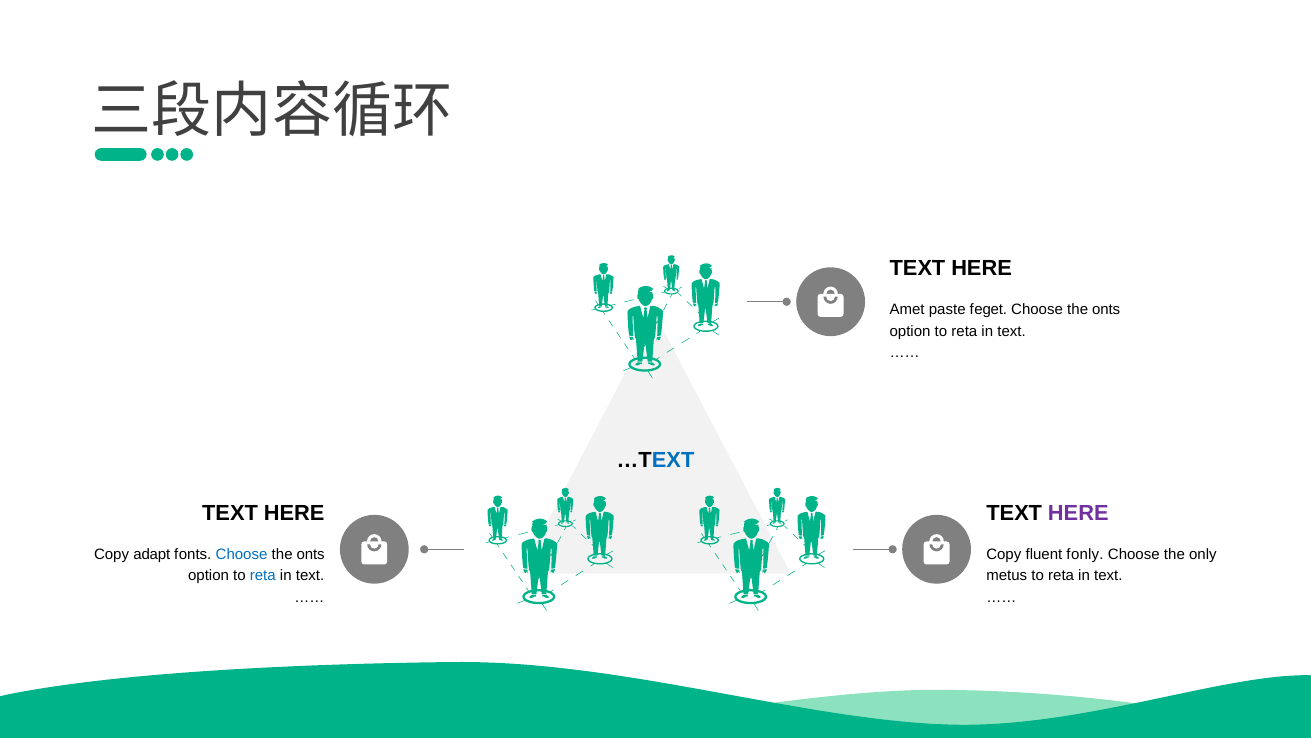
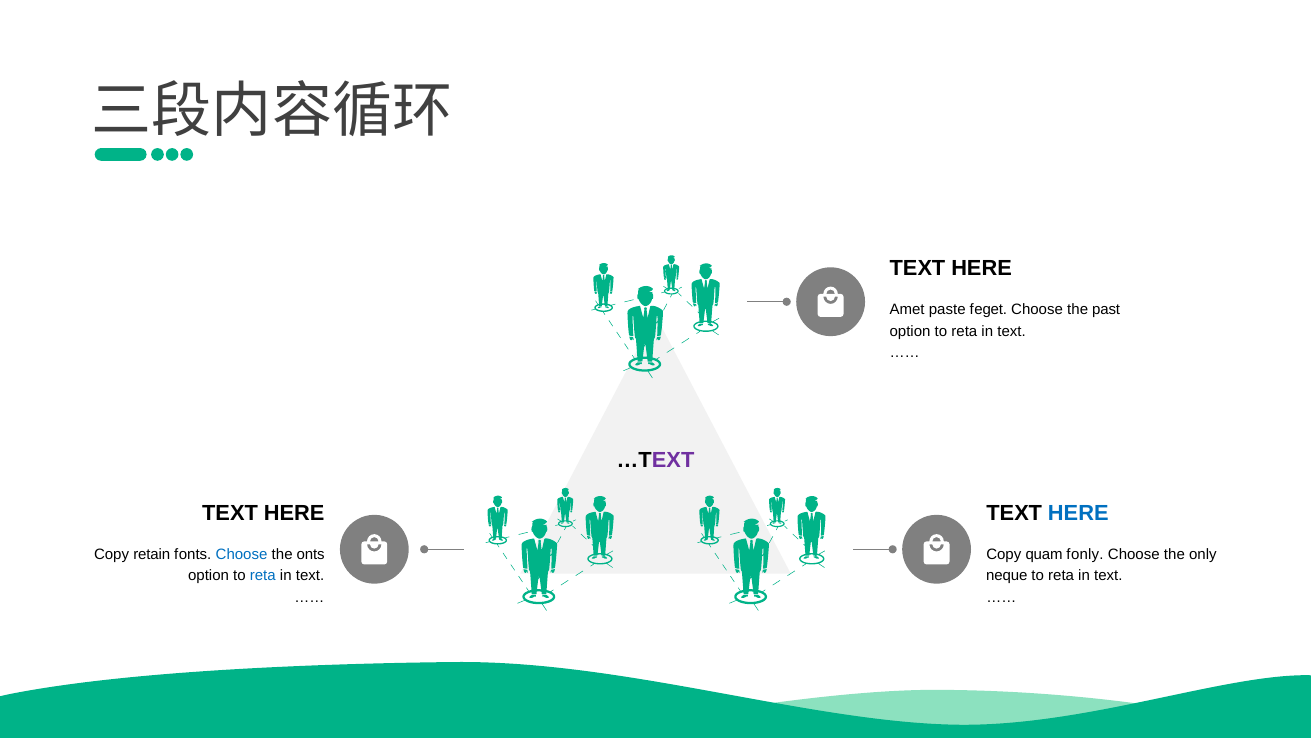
onts at (1106, 309): onts -> past
EXT colour: blue -> purple
HERE at (1078, 513) colour: purple -> blue
adapt: adapt -> retain
fluent: fluent -> quam
metus: metus -> neque
